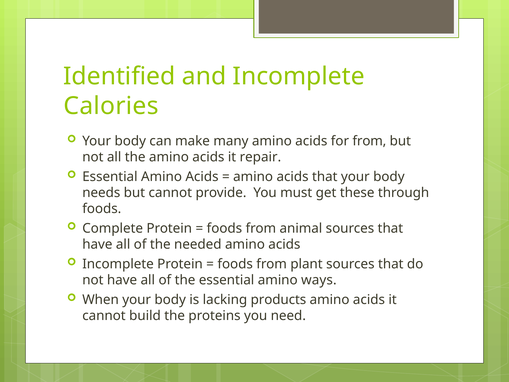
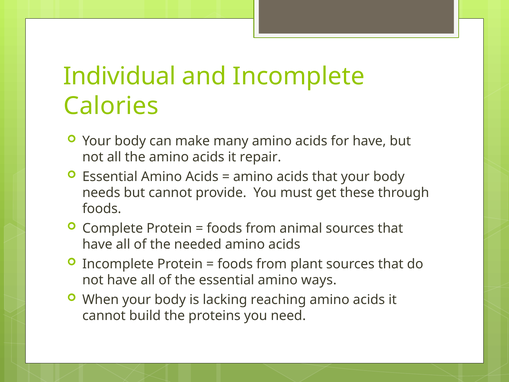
Identified: Identified -> Individual
for from: from -> have
products: products -> reaching
